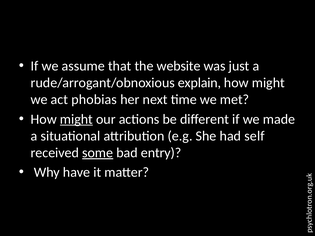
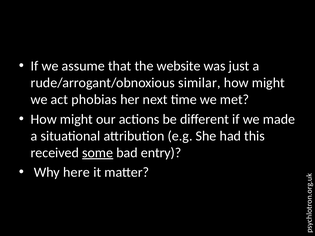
explain: explain -> similar
might at (76, 119) underline: present -> none
self: self -> this
have: have -> here
